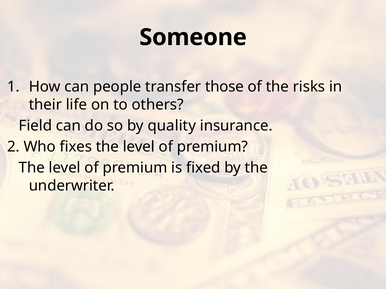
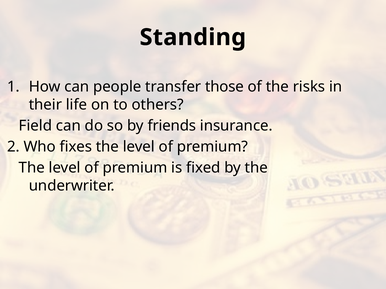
Someone: Someone -> Standing
quality: quality -> friends
